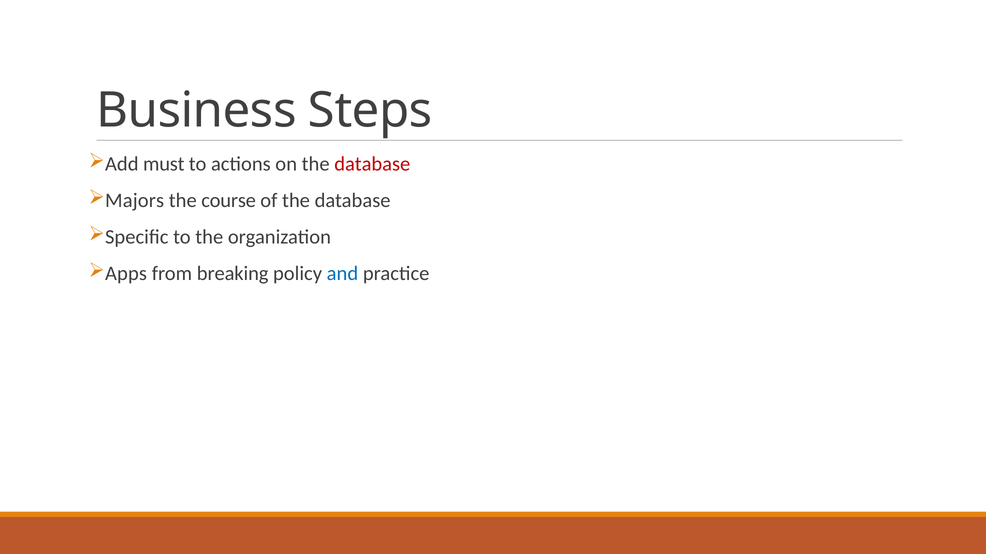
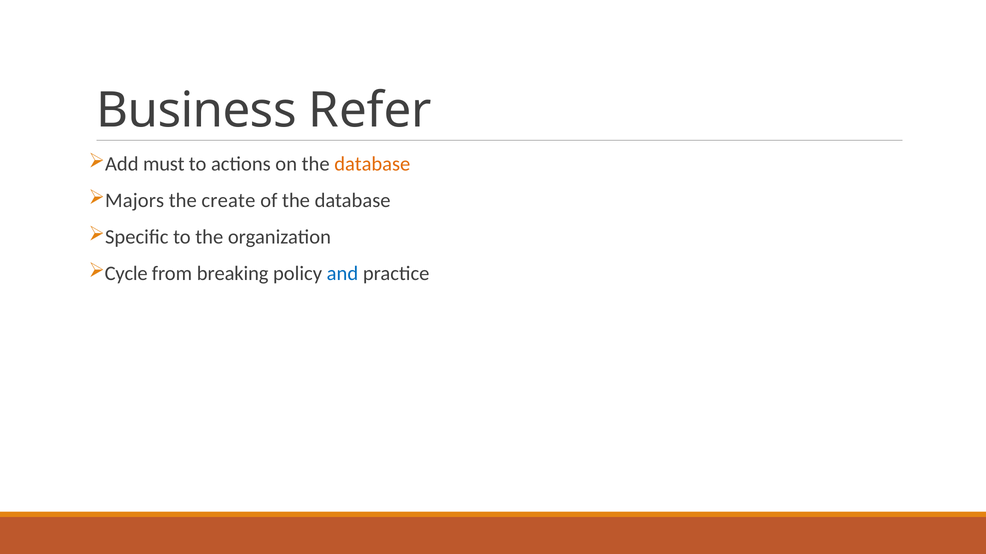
Steps: Steps -> Refer
database at (372, 164) colour: red -> orange
course: course -> create
Apps: Apps -> Cycle
